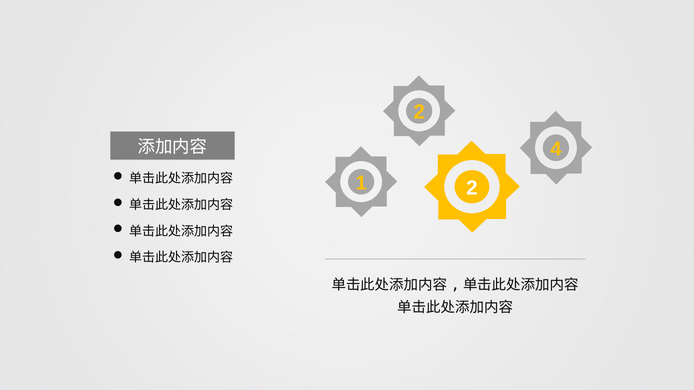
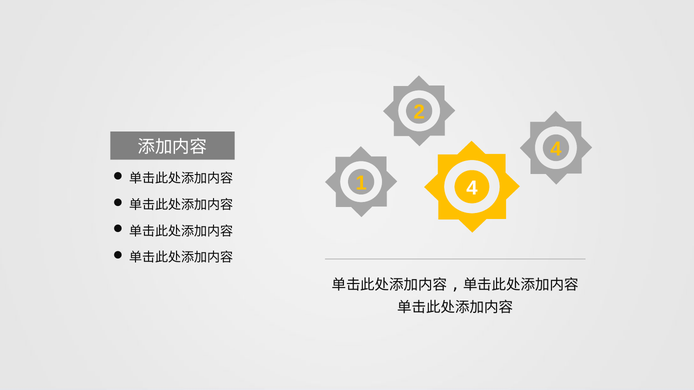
1 2: 2 -> 4
